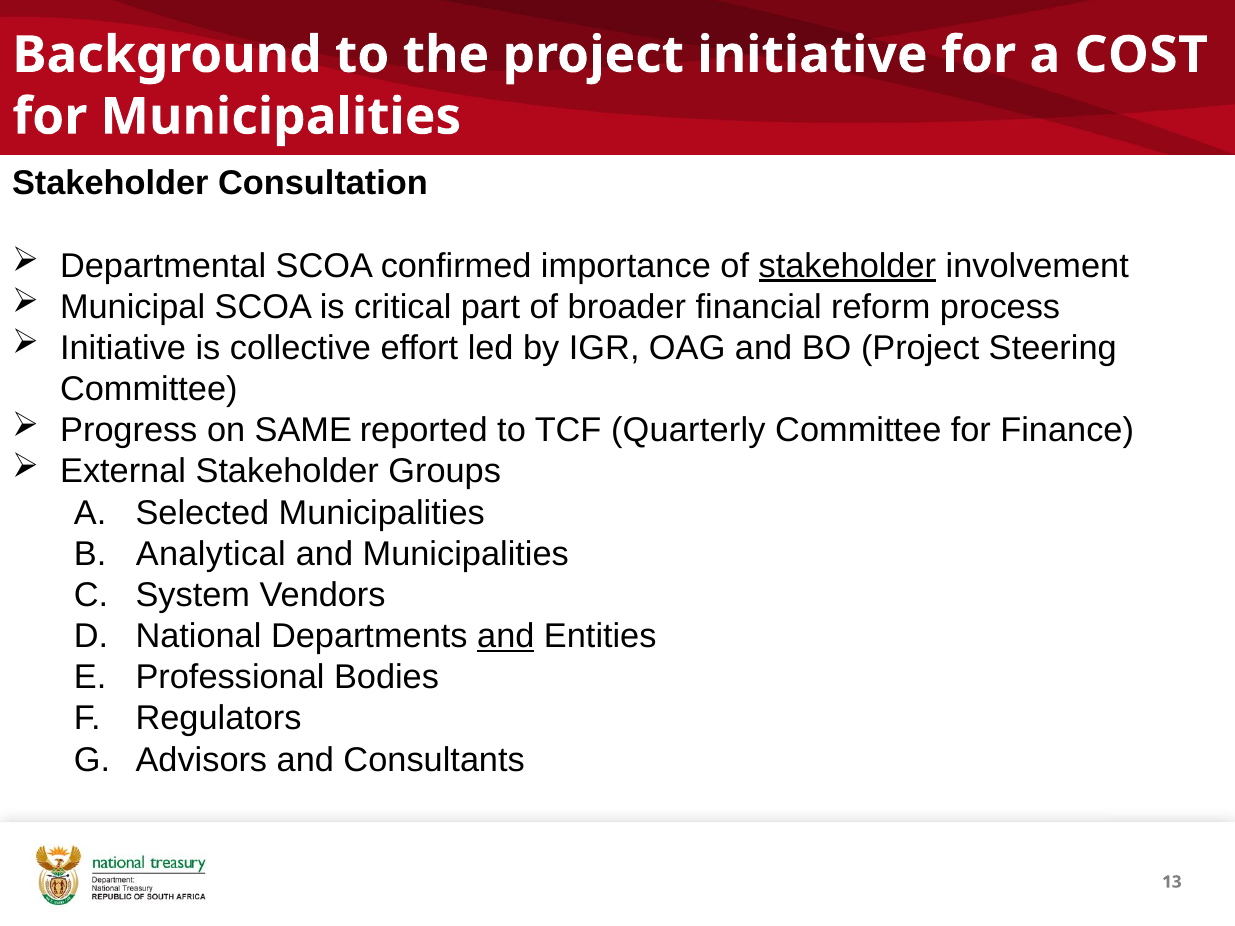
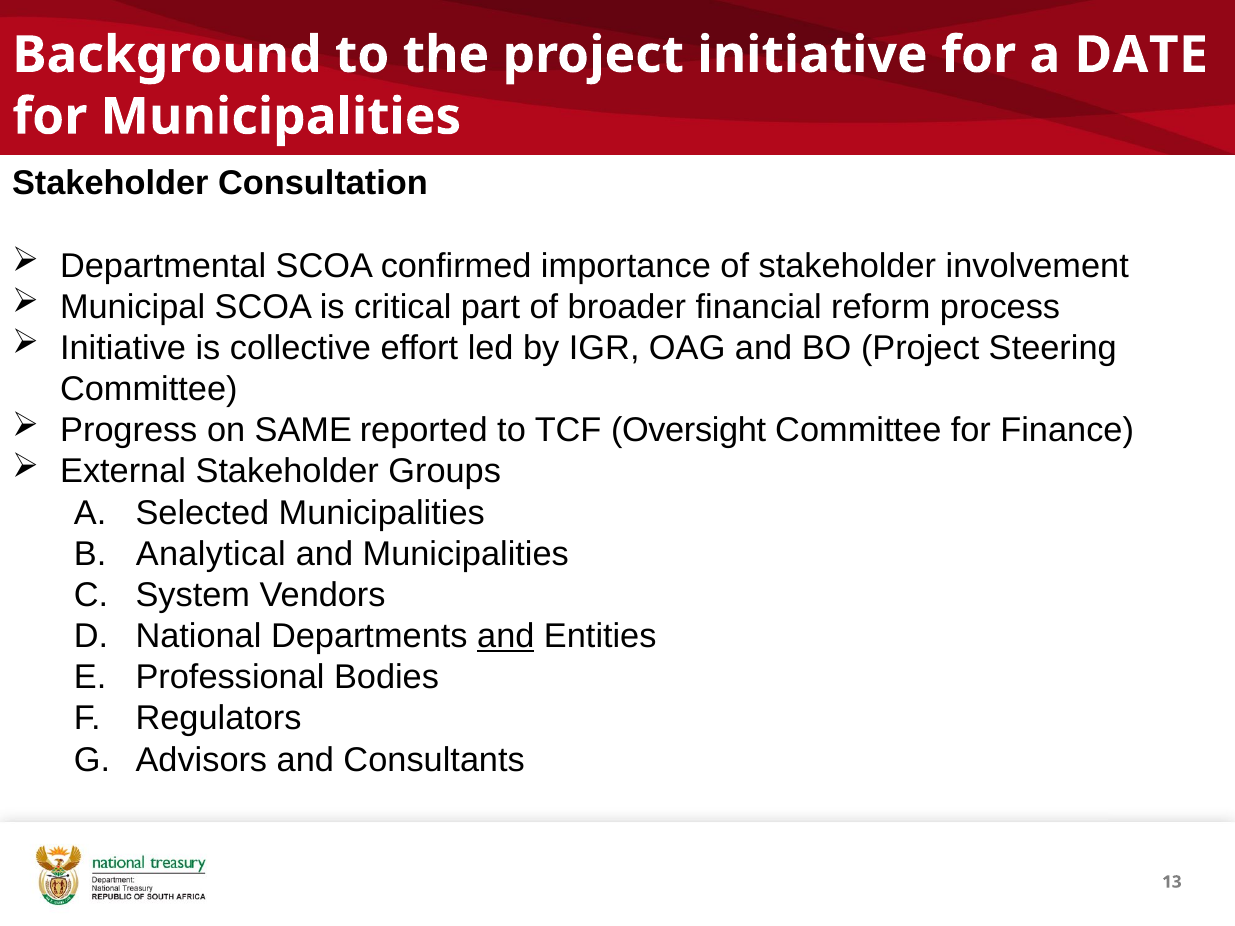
COST: COST -> DATE
stakeholder at (847, 266) underline: present -> none
Quarterly: Quarterly -> Oversight
